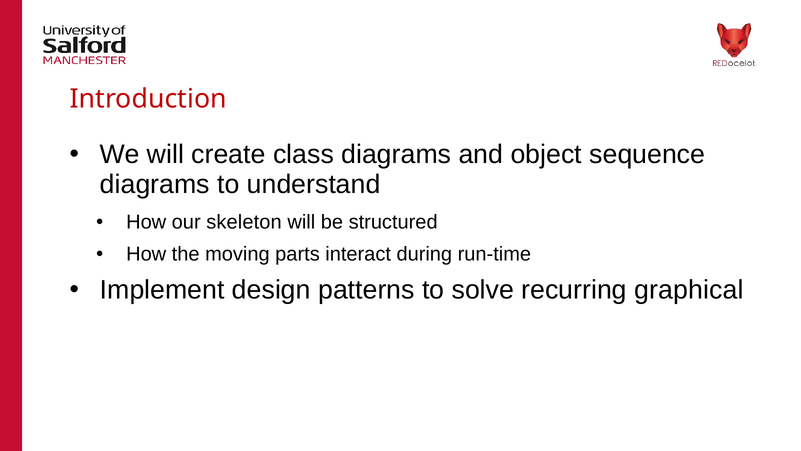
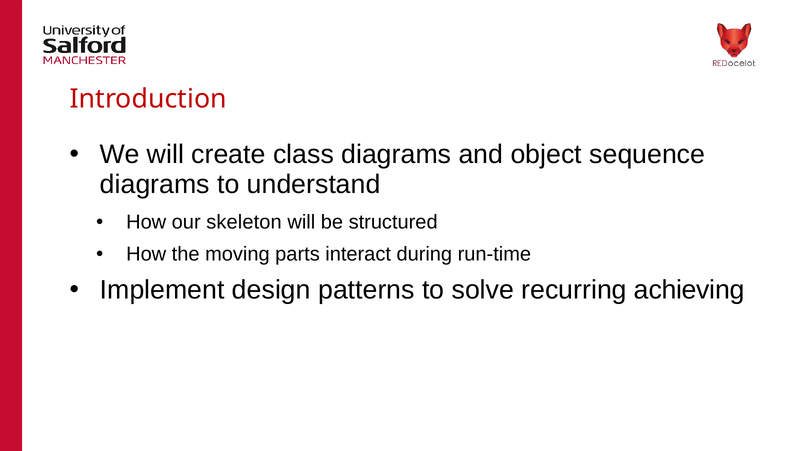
graphical: graphical -> achieving
